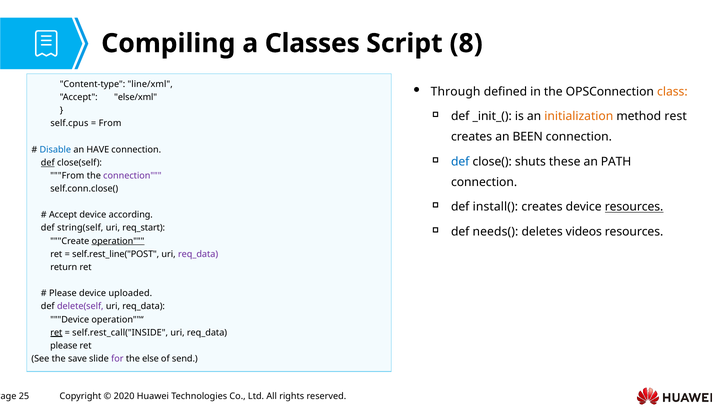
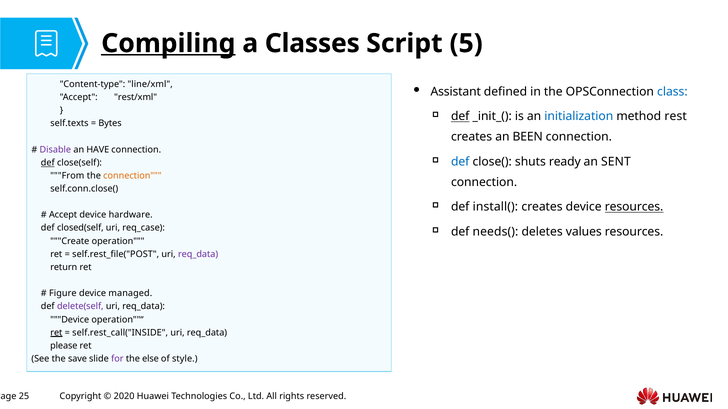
Compiling underline: none -> present
8: 8 -> 5
Through: Through -> Assistant
class colour: orange -> blue
else/xml: else/xml -> rest/xml
def at (460, 117) underline: none -> present
initialization colour: orange -> blue
self.cpus: self.cpus -> self.texts
From at (110, 124): From -> Bytes
Disable colour: blue -> purple
these: these -> ready
PATH: PATH -> SENT
connection at (132, 176) colour: purple -> orange
according: according -> hardware
string(self: string(self -> closed(self
req_start: req_start -> req_case
videos: videos -> values
operation underline: present -> none
self.rest_line("POST: self.rest_line("POST -> self.rest_file("POST
Please at (63, 294): Please -> Figure
uploaded: uploaded -> managed
send: send -> style
